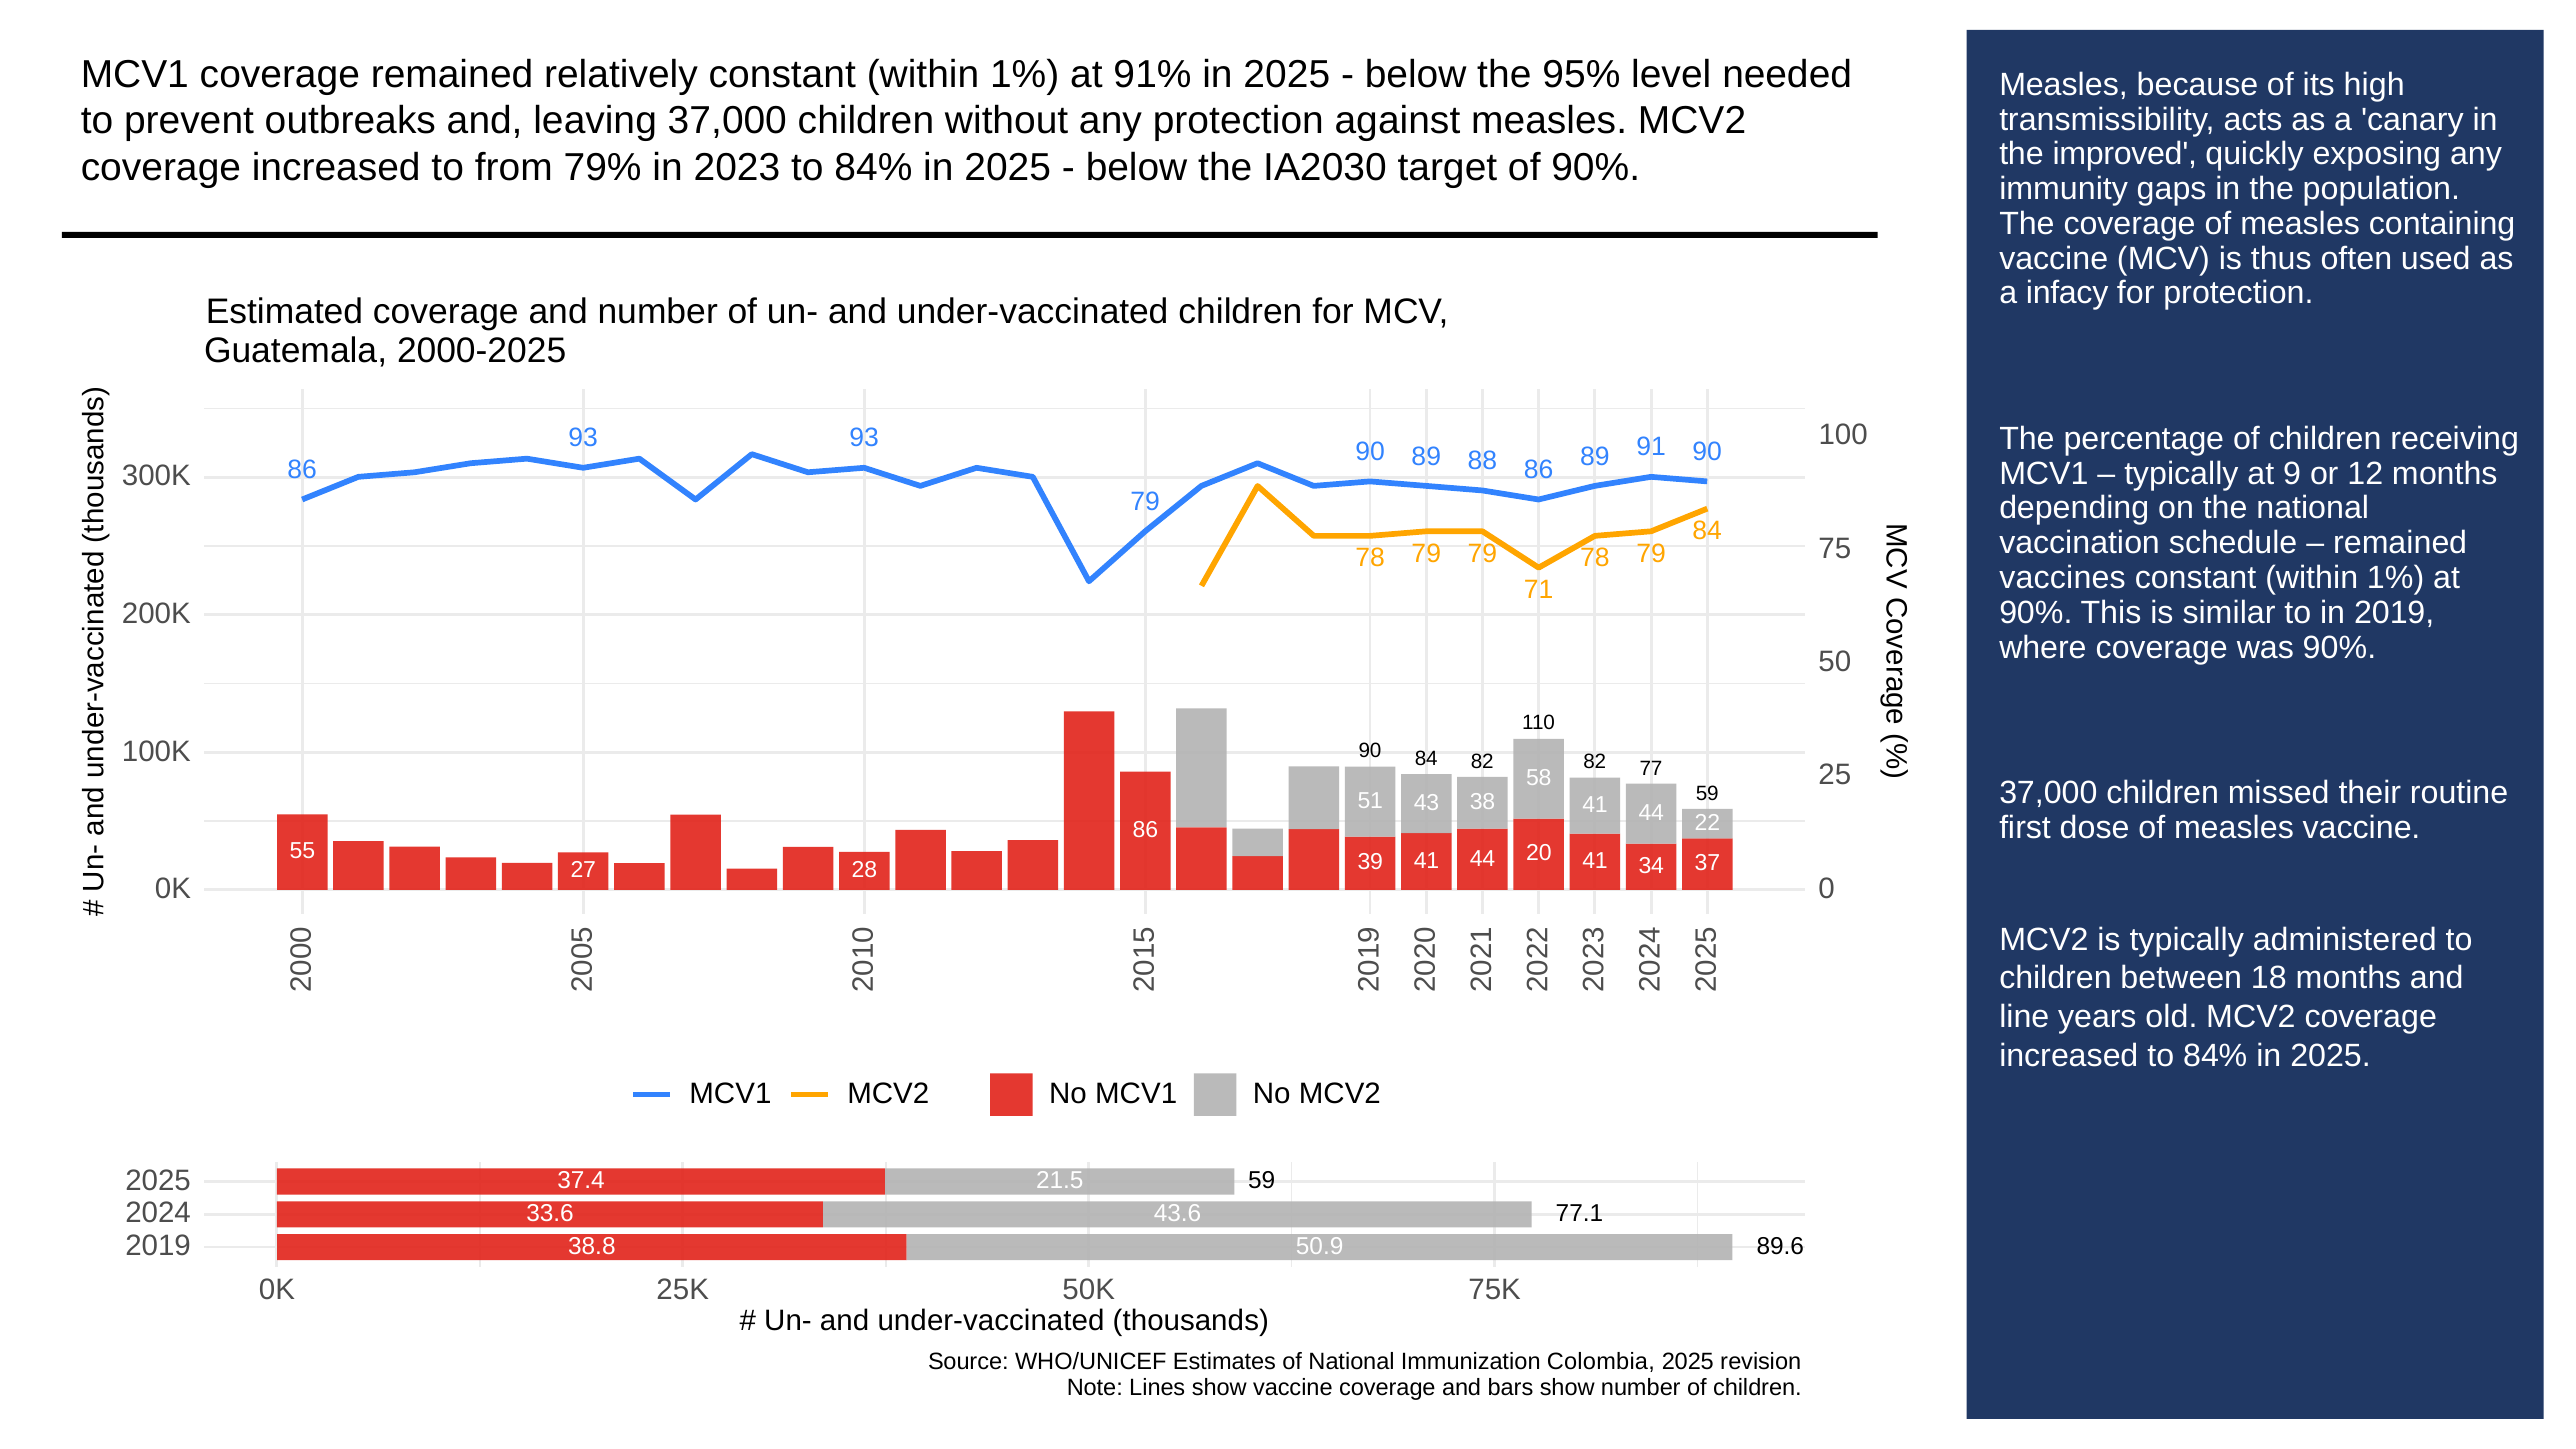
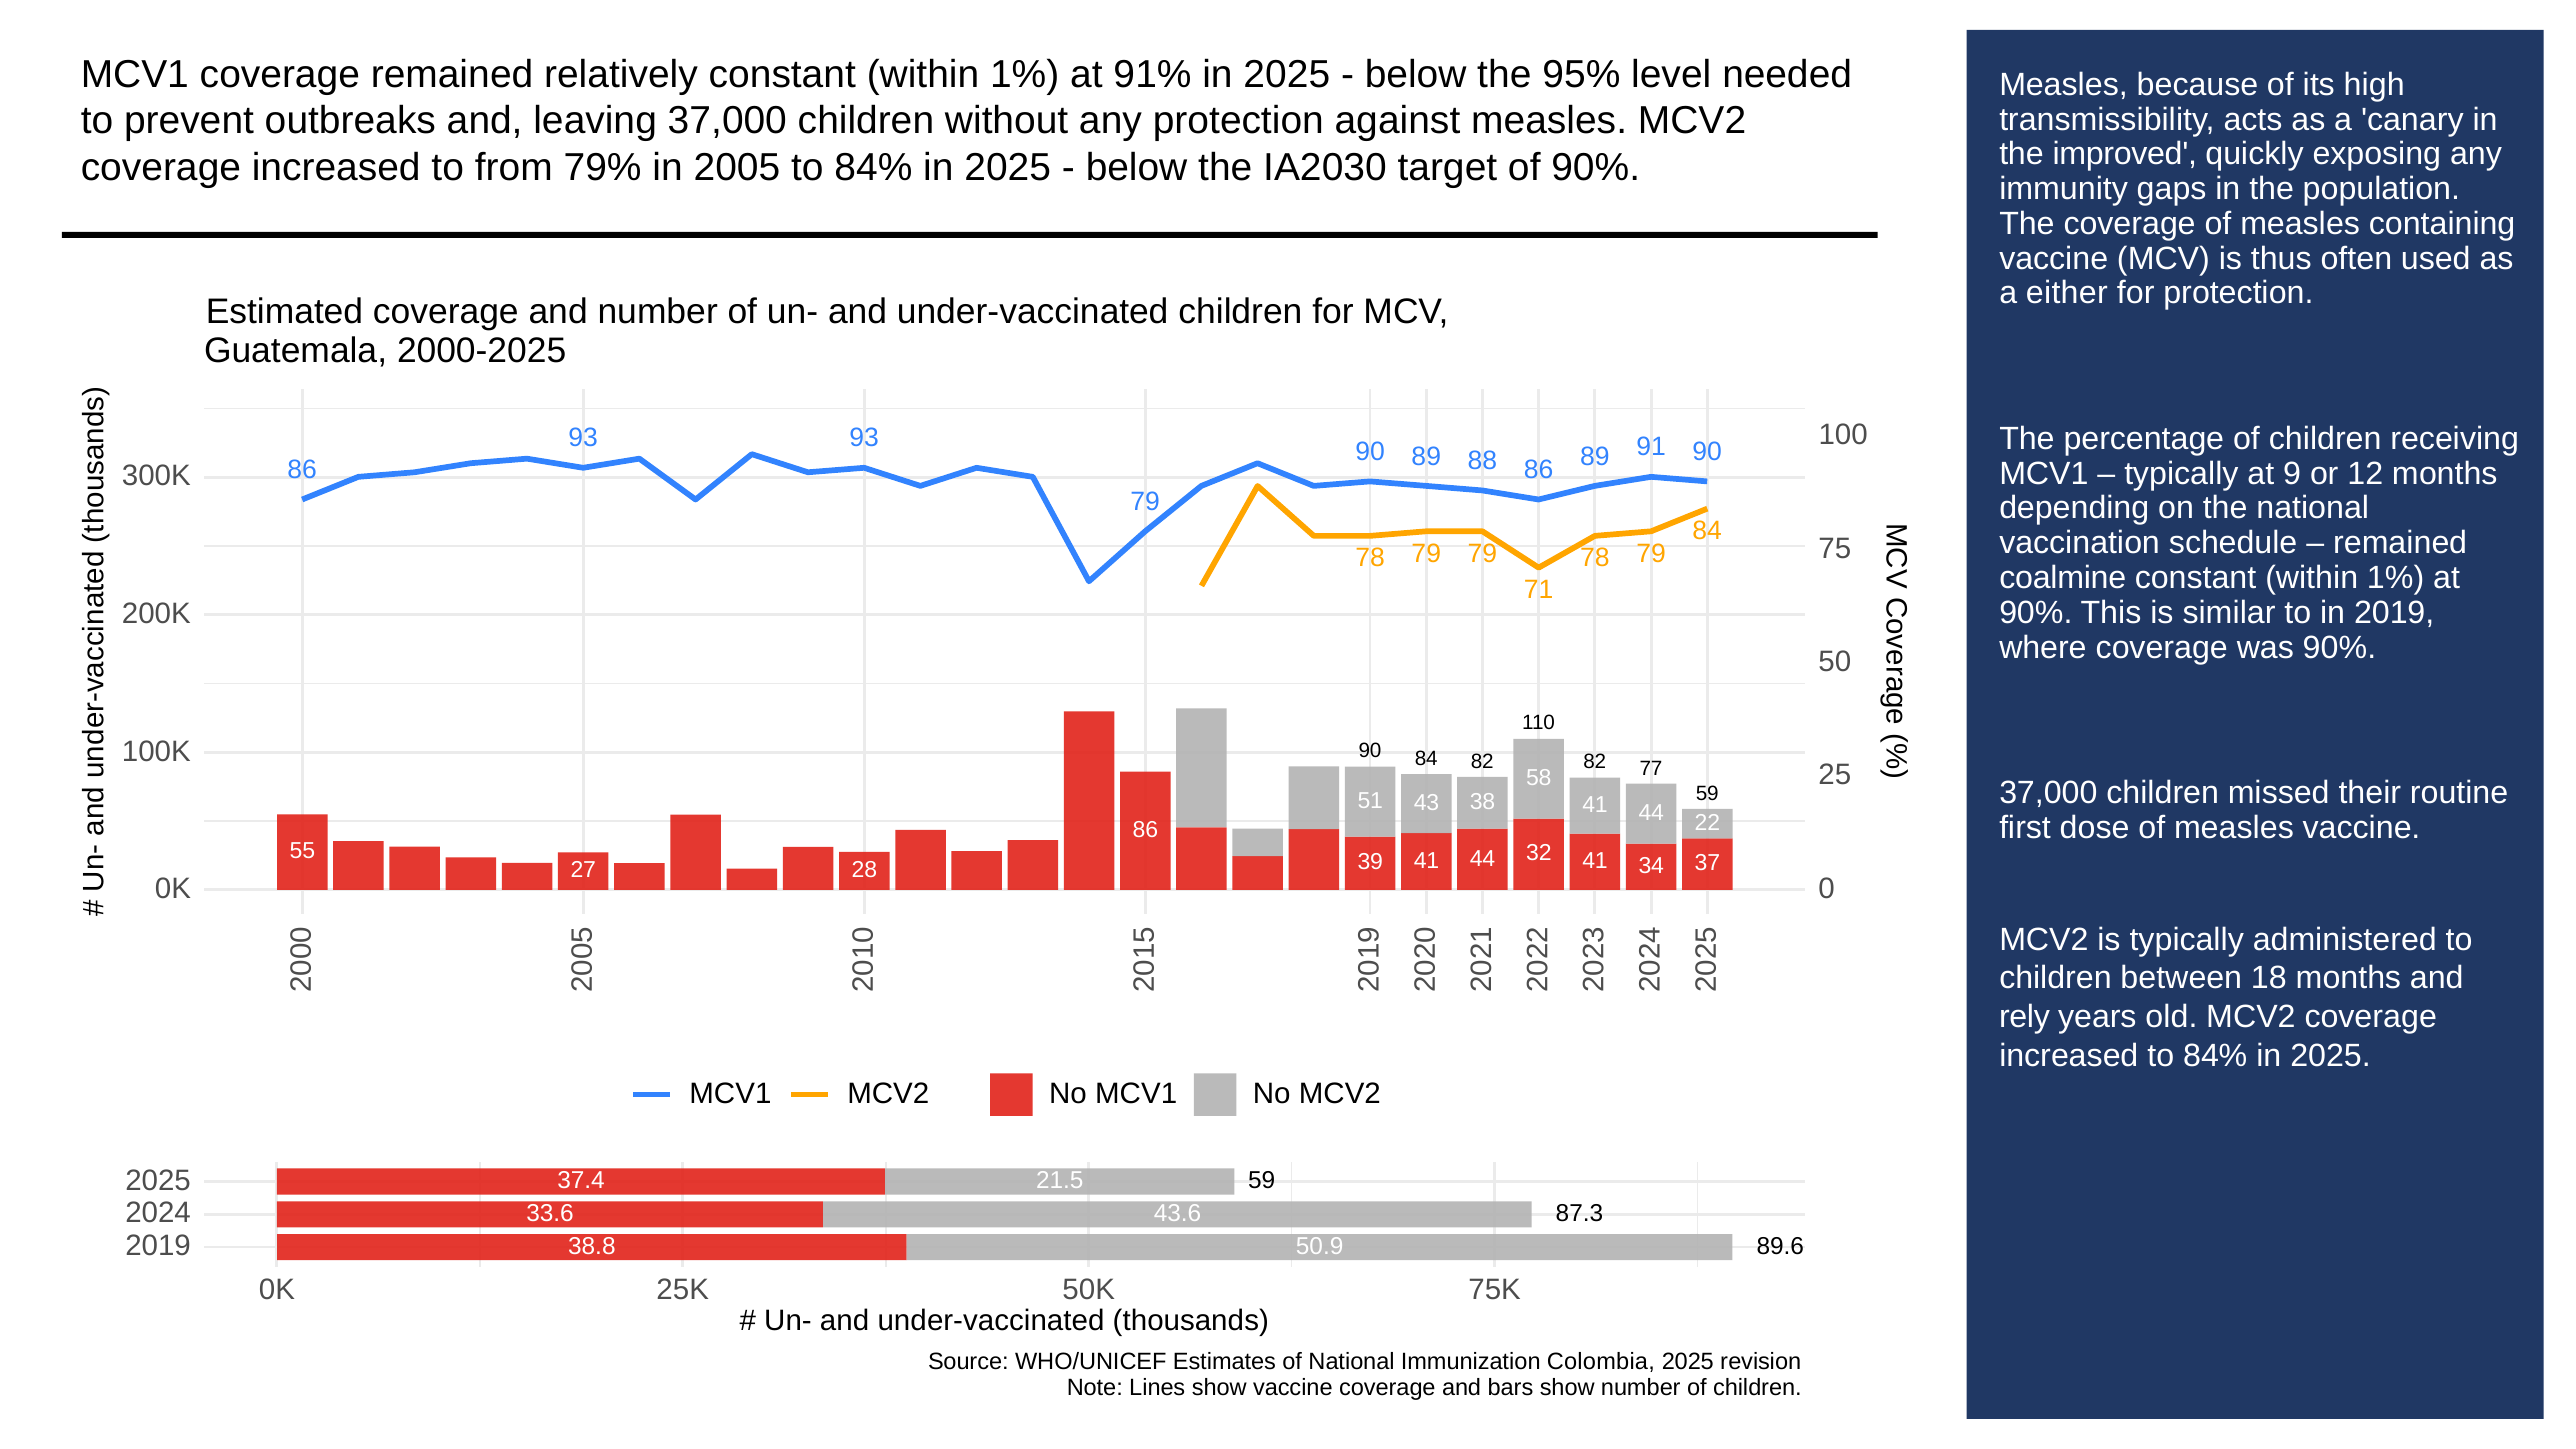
2023: 2023 -> 2005
infacy: infacy -> either
vaccines: vaccines -> coalmine
20: 20 -> 32
line: line -> rely
77.1: 77.1 -> 87.3
